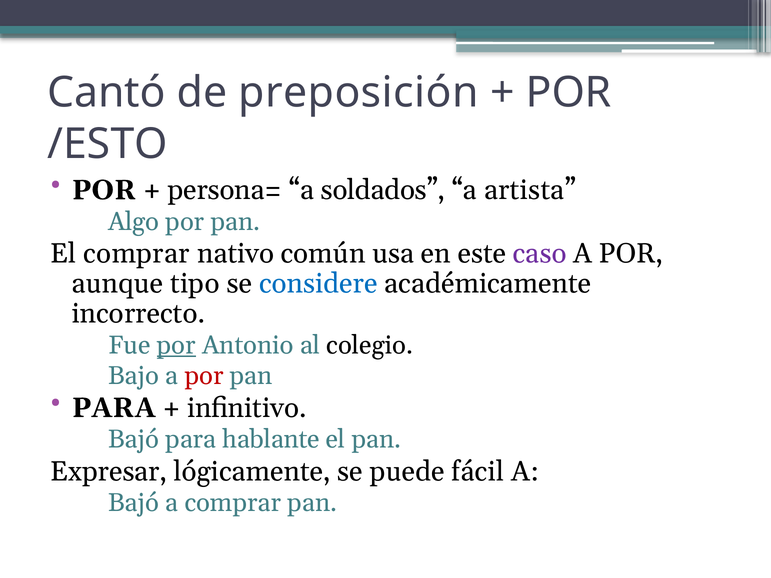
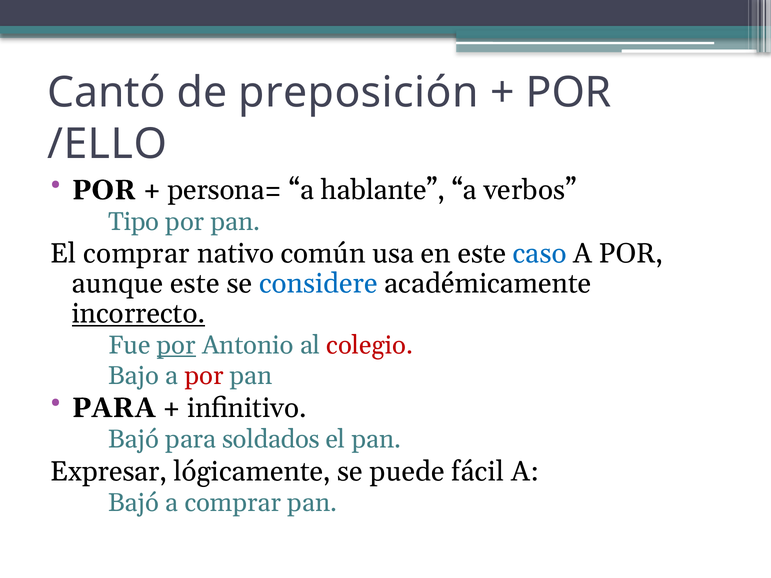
/ESTO: /ESTO -> /ELLO
soldados: soldados -> hablante
artista: artista -> verbos
Algo: Algo -> Tipo
caso colour: purple -> blue
aunque tipo: tipo -> este
incorrecto underline: none -> present
colegio colour: black -> red
hablante: hablante -> soldados
